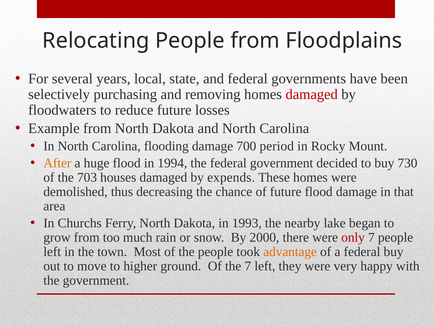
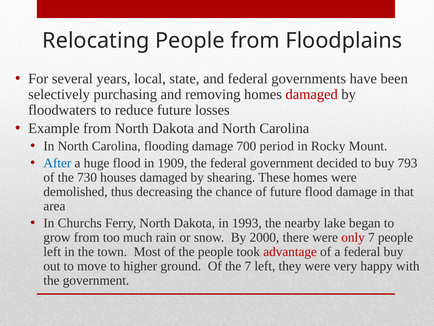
After colour: orange -> blue
1994: 1994 -> 1909
730: 730 -> 793
703: 703 -> 730
expends: expends -> shearing
advantage colour: orange -> red
